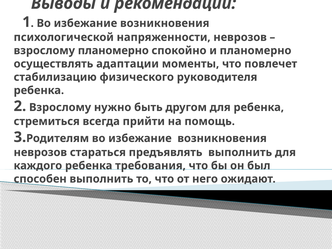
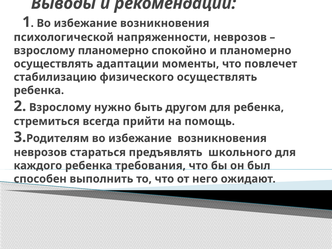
физического руководителя: руководителя -> осуществлять
предъявлять выполнить: выполнить -> школьного
